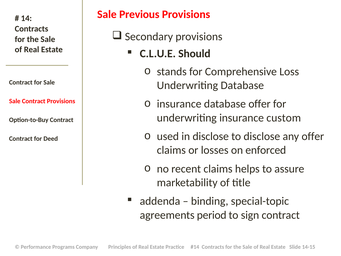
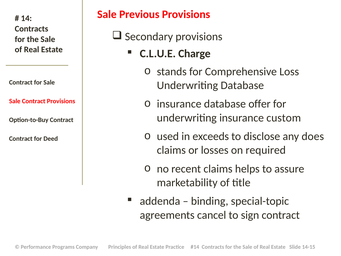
Should: Should -> Charge
in disclose: disclose -> exceeds
any offer: offer -> does
enforced: enforced -> required
period: period -> cancel
